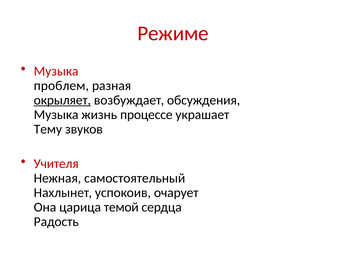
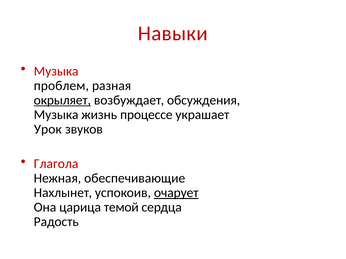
Режиме: Режиме -> Навыки
Тему: Тему -> Урок
Учителя: Учителя -> Глагола
самостоятельный: самостоятельный -> обеспечивающие
очарует underline: none -> present
